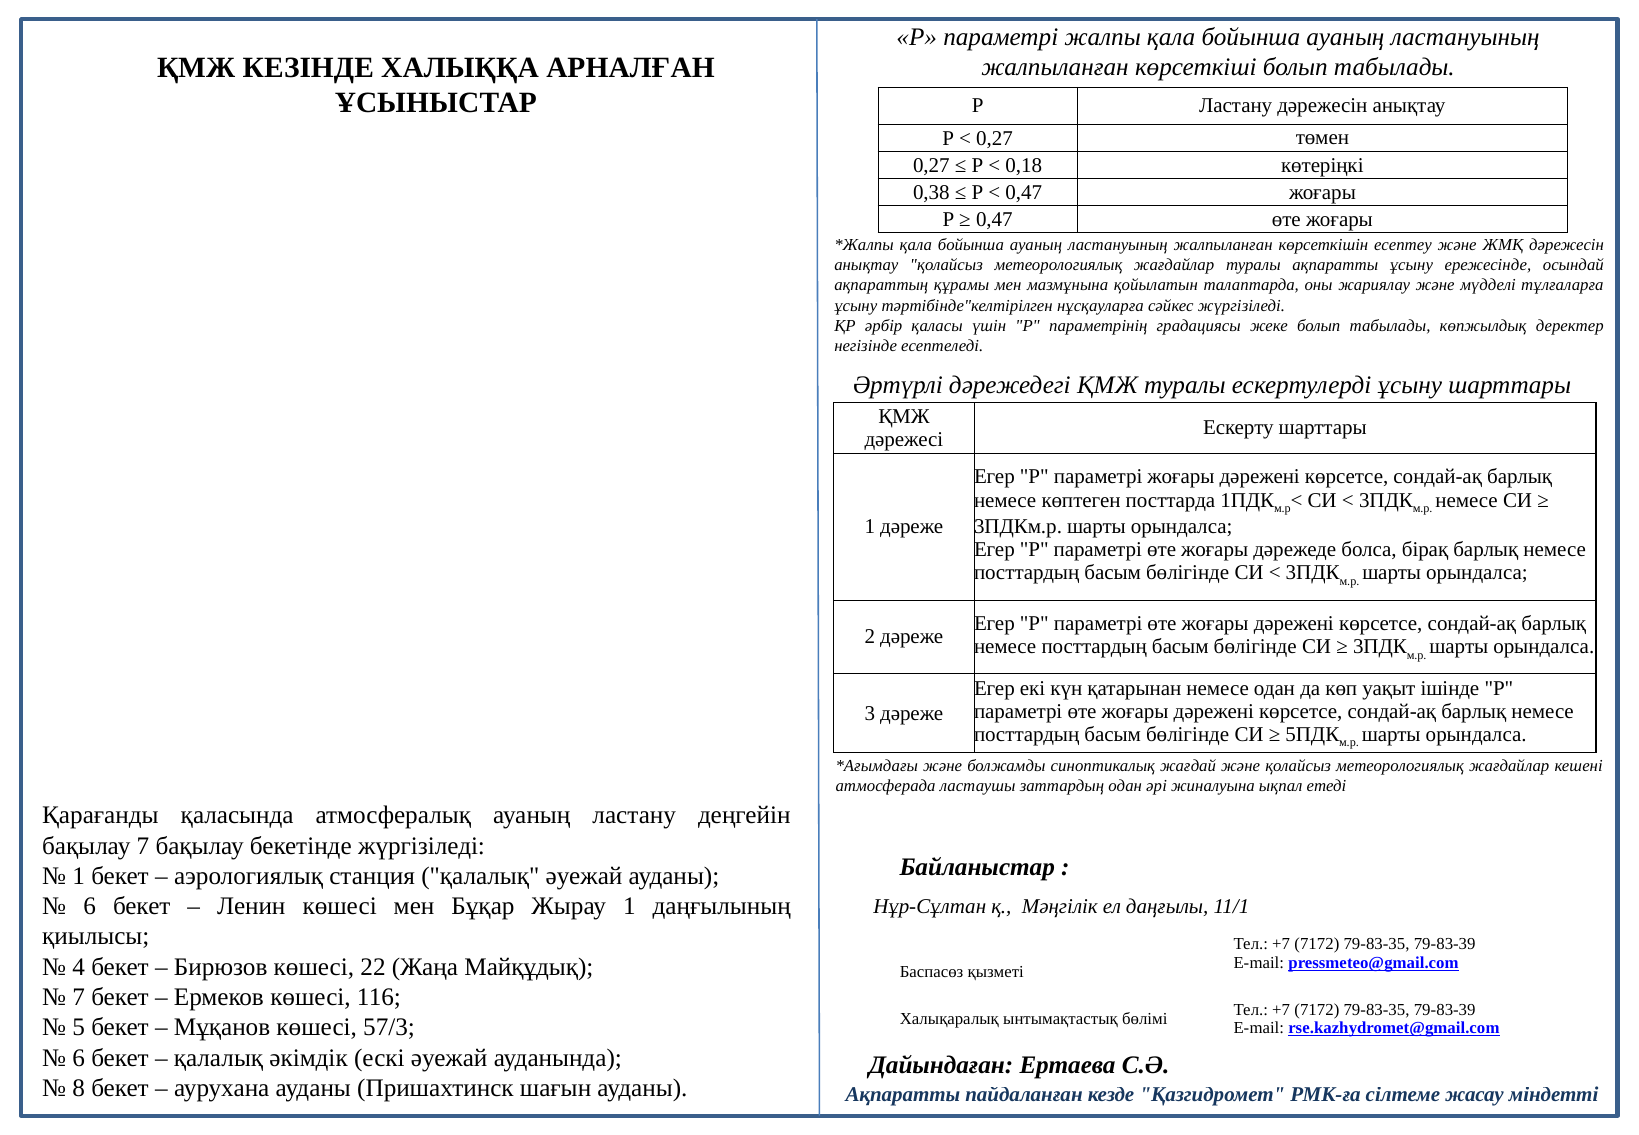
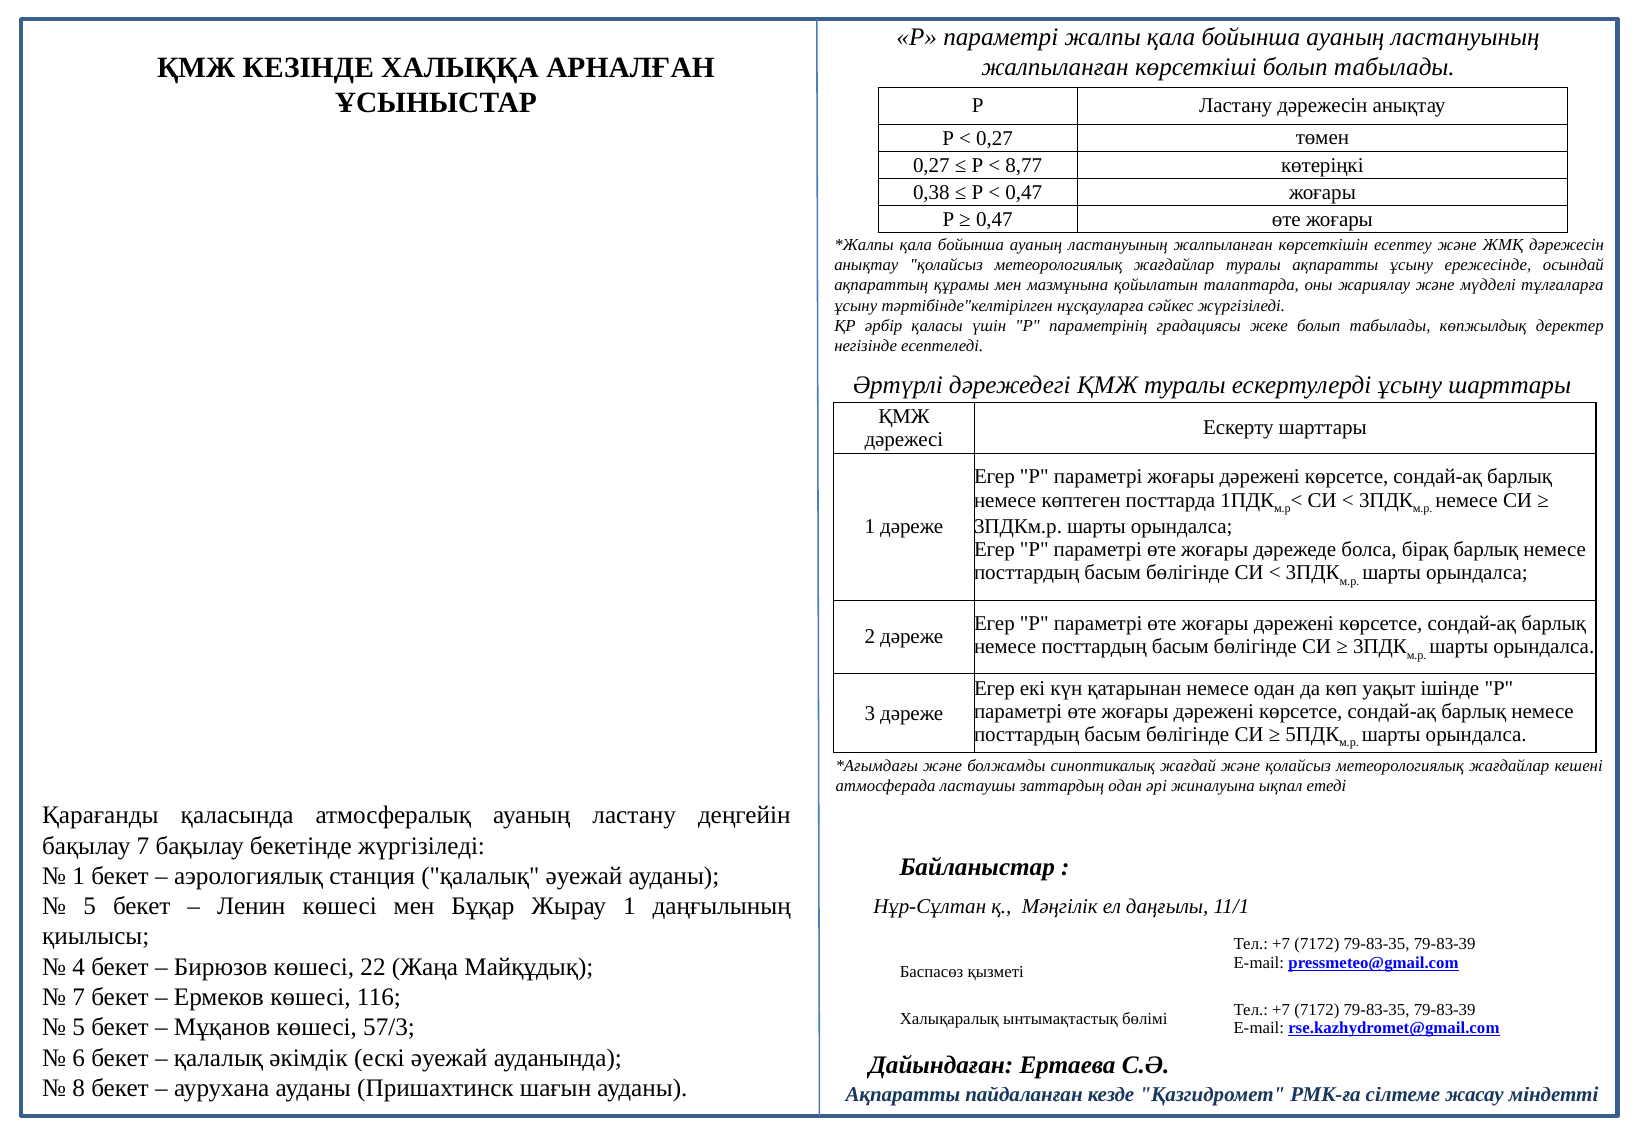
0,18: 0,18 -> 8,77
6 at (90, 906): 6 -> 5
